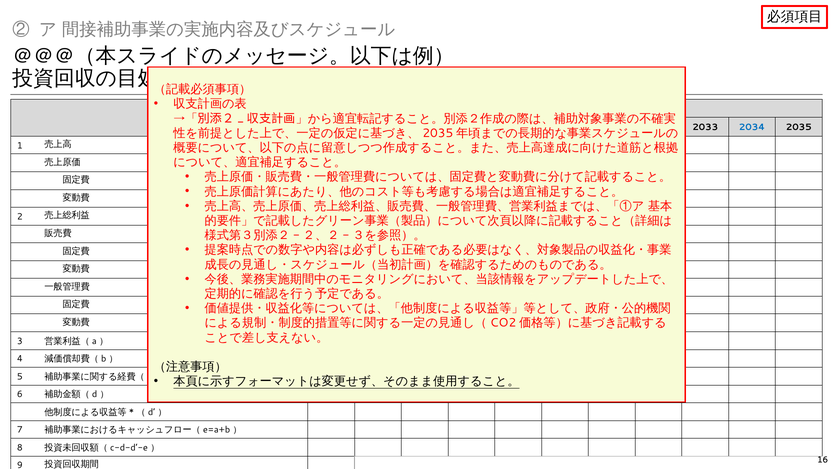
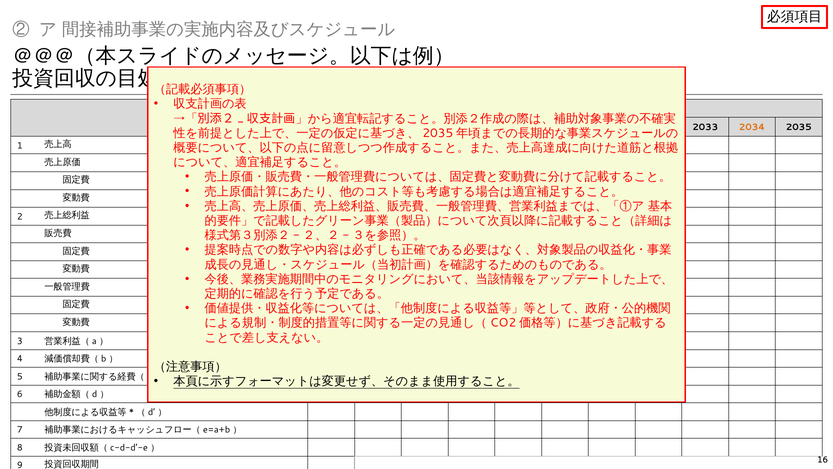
2034 colour: blue -> orange
